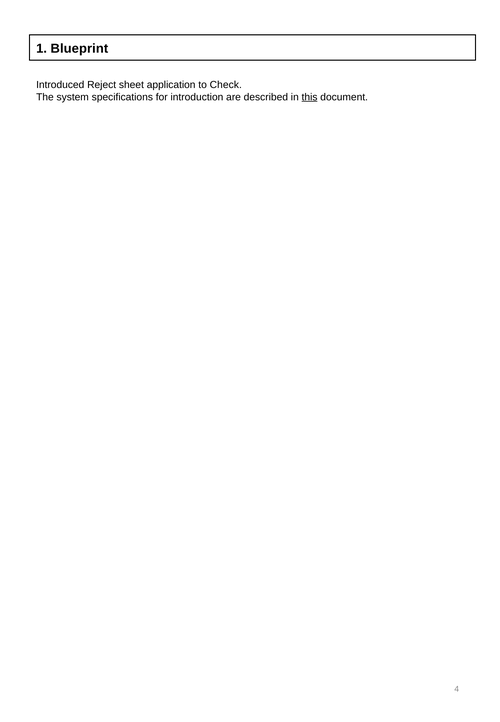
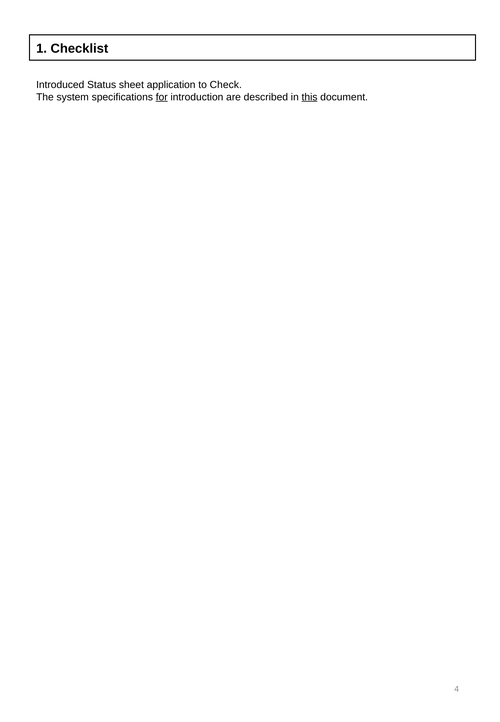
Blueprint: Blueprint -> Checklist
Reject: Reject -> Status
for underline: none -> present
